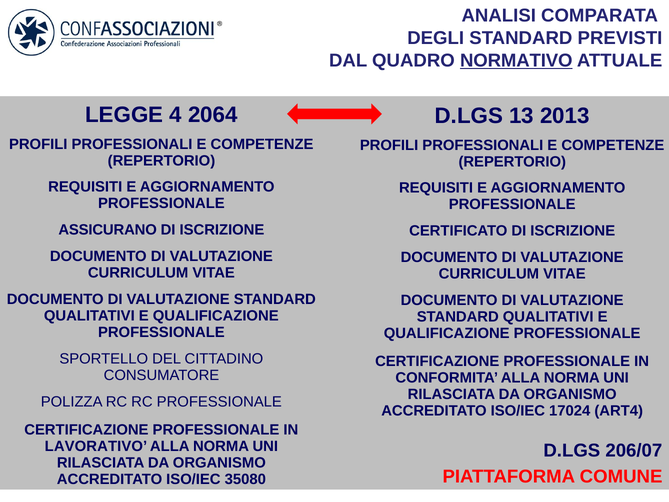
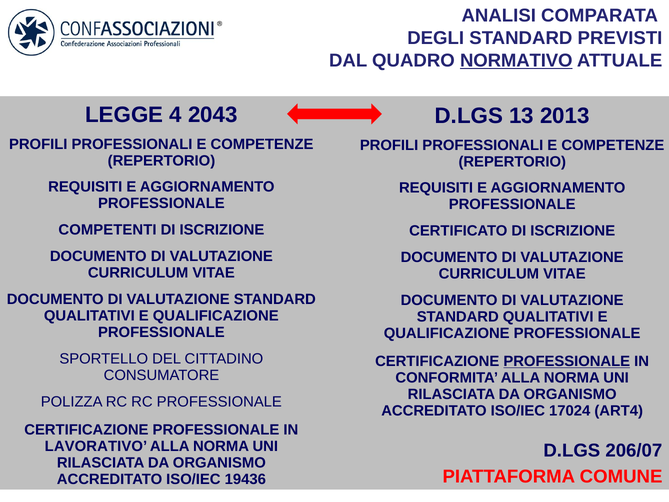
2064: 2064 -> 2043
ASSICURANO: ASSICURANO -> COMPETENTI
PROFESSIONALE at (567, 361) underline: none -> present
35080: 35080 -> 19436
